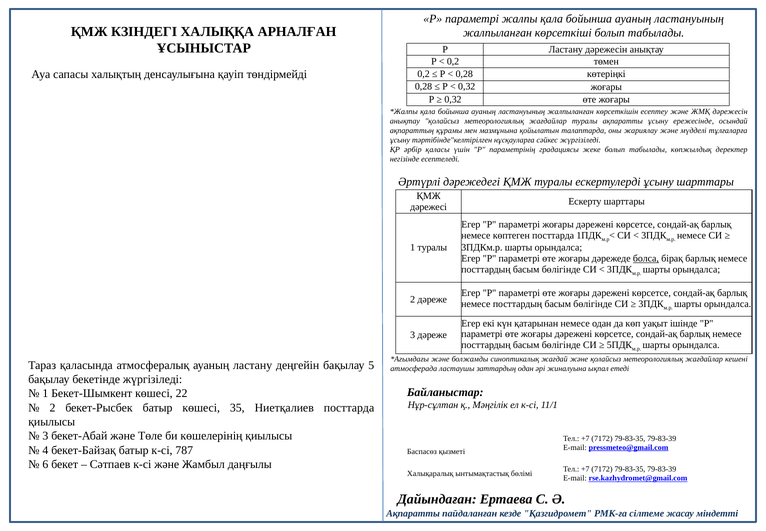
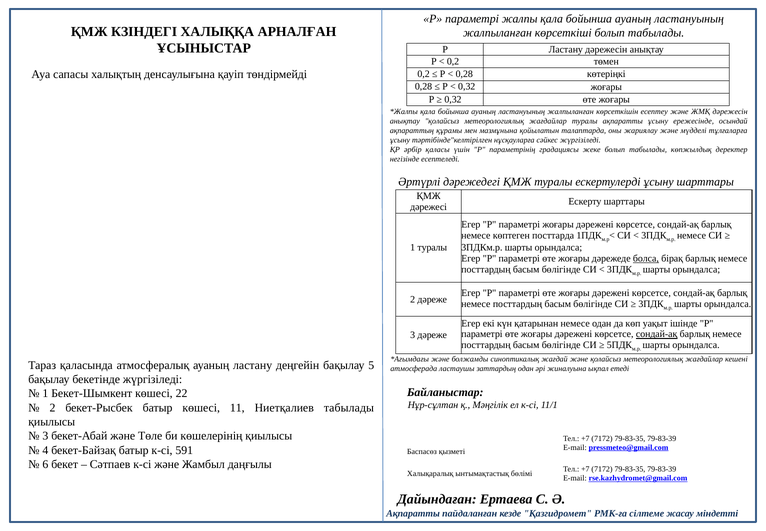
сондай-ақ at (657, 334) underline: none -> present
35: 35 -> 11
Ниетқалиев посттарда: посттарда -> табылады
787: 787 -> 591
